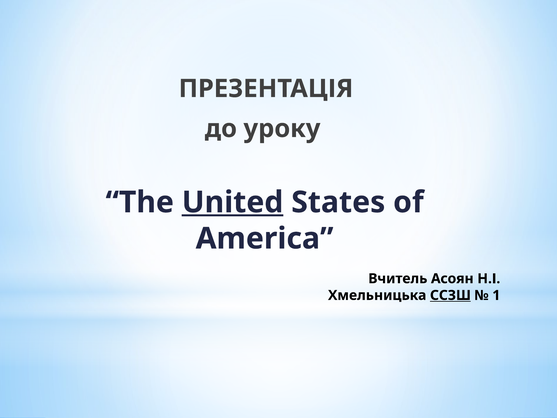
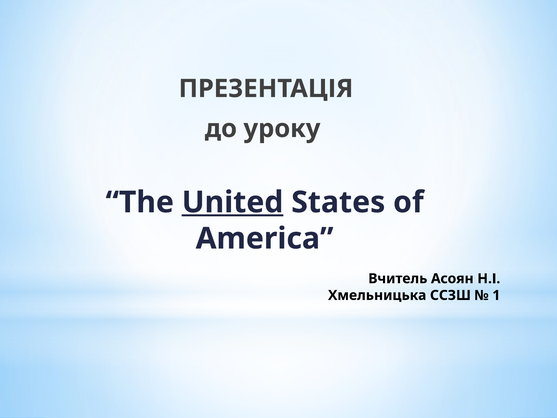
ССЗШ underline: present -> none
